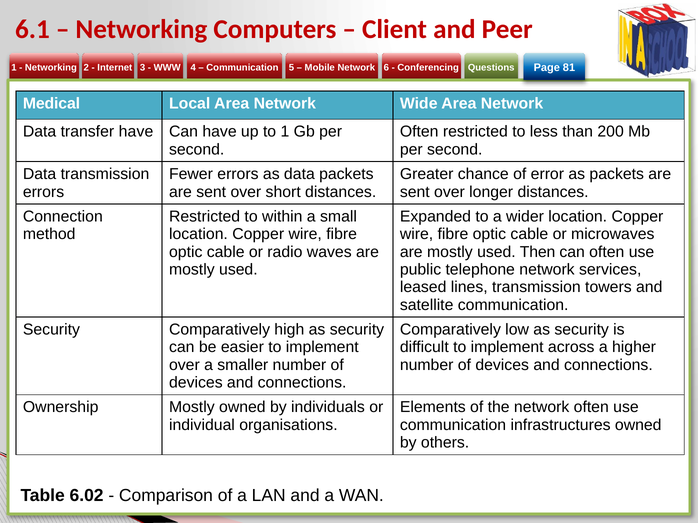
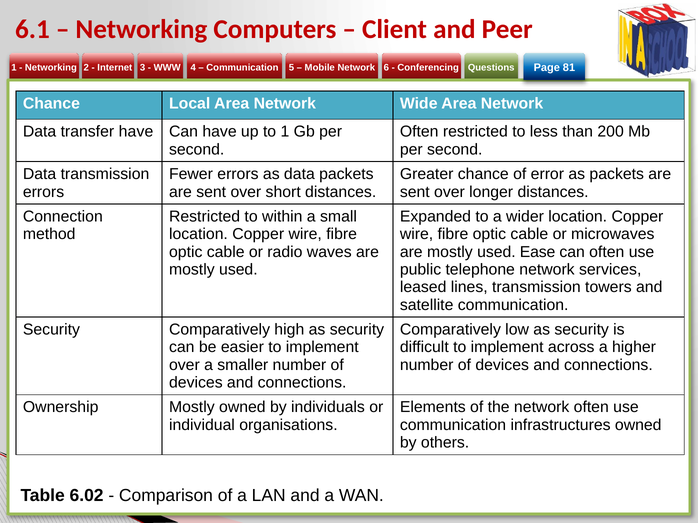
Medical at (51, 104): Medical -> Chance
Then: Then -> Ease
